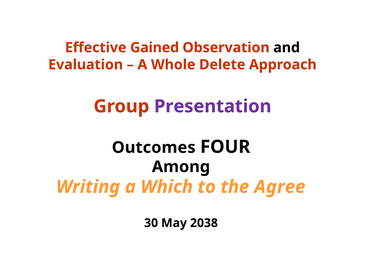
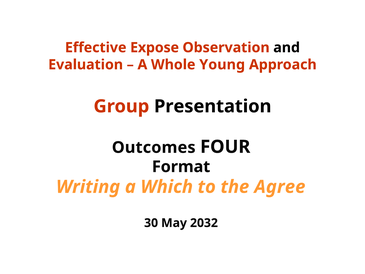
Gained: Gained -> Expose
Delete: Delete -> Young
Presentation colour: purple -> black
Among: Among -> Format
2038: 2038 -> 2032
